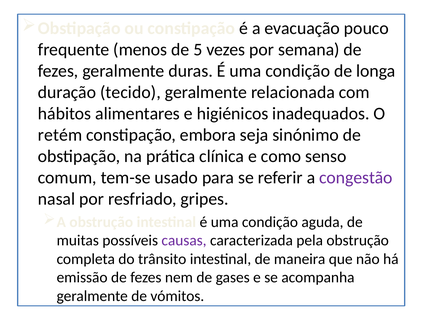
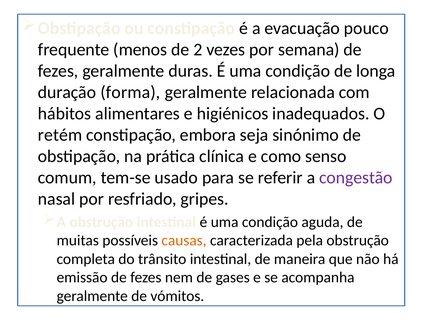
5: 5 -> 2
tecido: tecido -> forma
causas colour: purple -> orange
